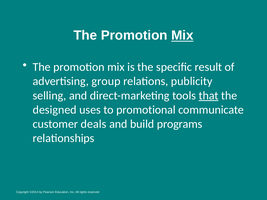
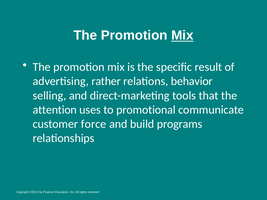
group: group -> rather
publicity: publicity -> behavior
that underline: present -> none
designed: designed -> attention
deals: deals -> force
